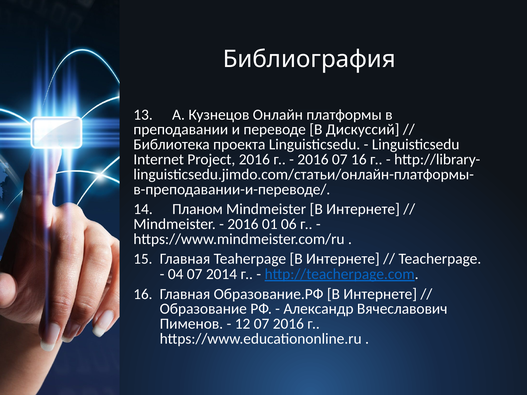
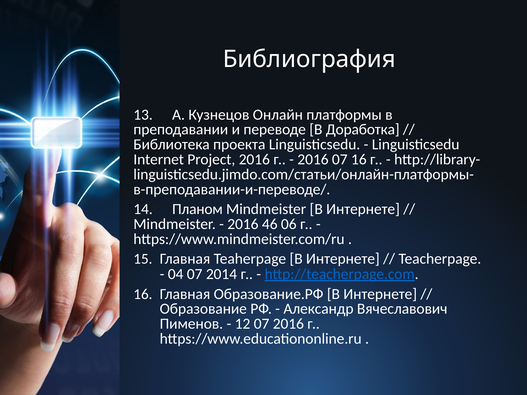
Дискуссий: Дискуссий -> Доработка
01: 01 -> 46
